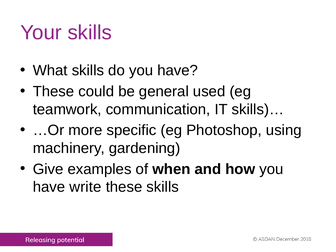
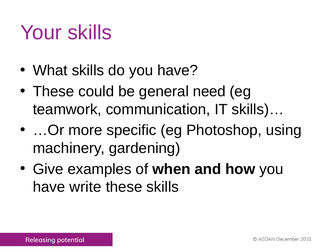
used: used -> need
